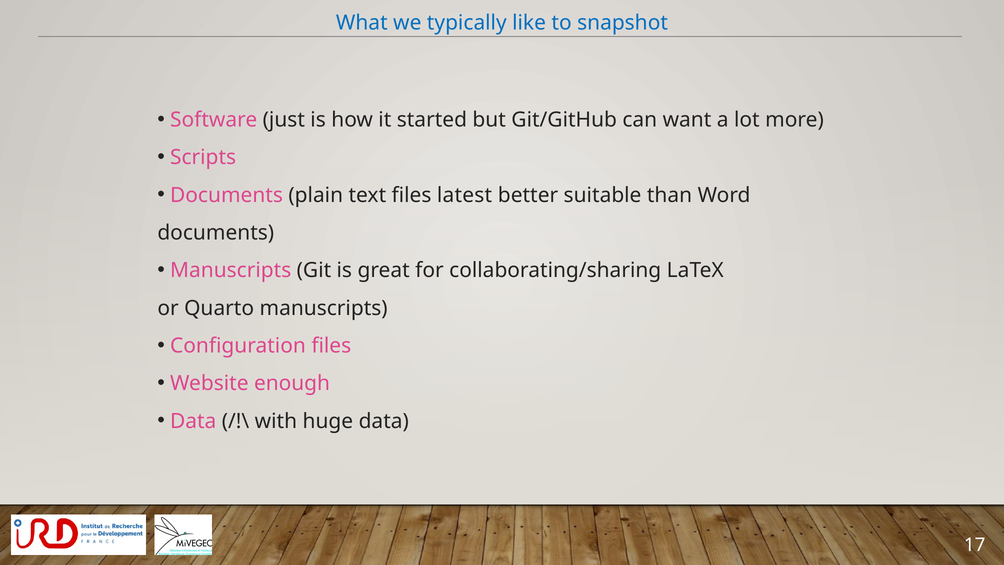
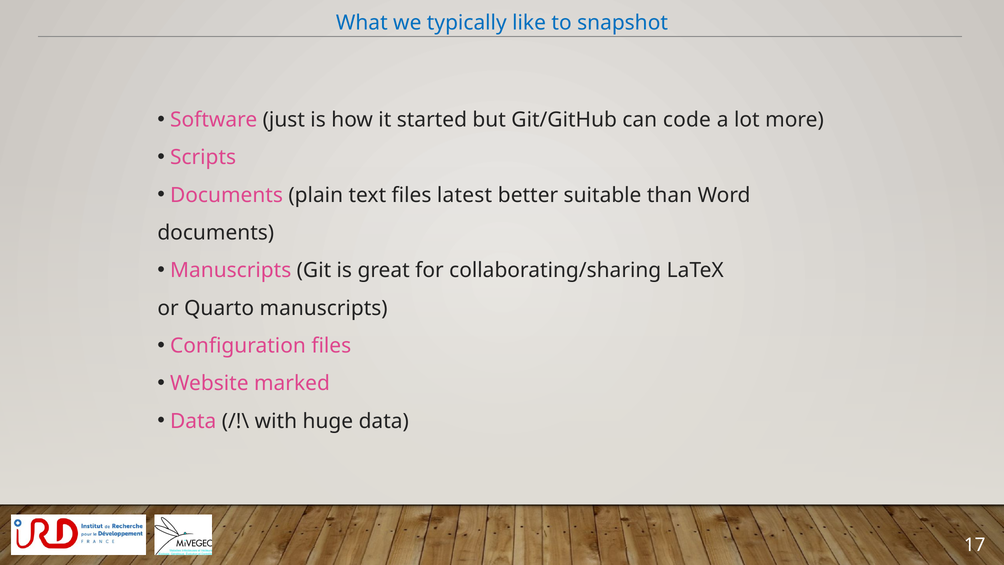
want: want -> code
enough: enough -> marked
